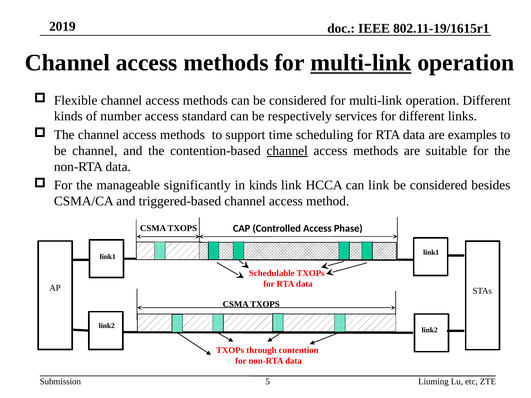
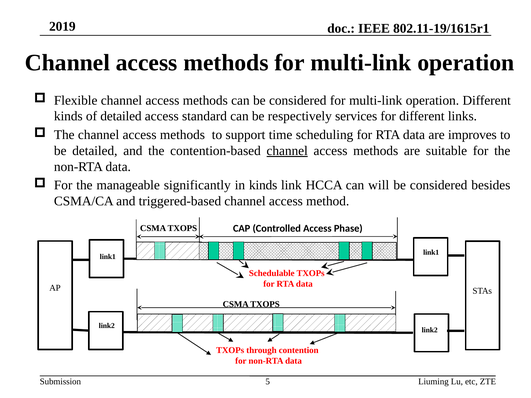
multi-link at (361, 63) underline: present -> none
of number: number -> detailed
examples: examples -> improves
be channel: channel -> detailed
can link: link -> will
